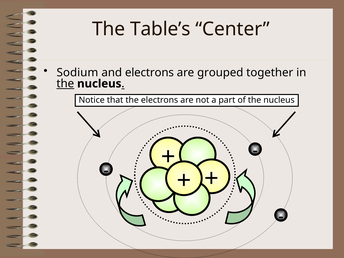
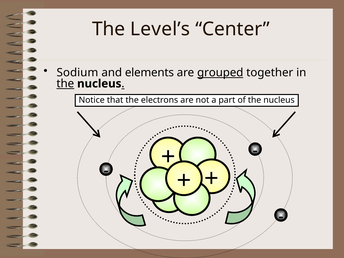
Table’s: Table’s -> Level’s
and electrons: electrons -> elements
grouped underline: none -> present
